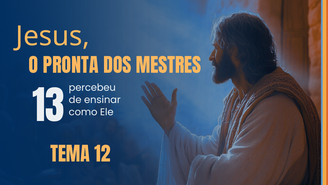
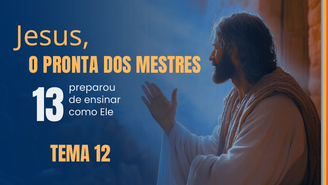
percebeu: percebeu -> preparou
